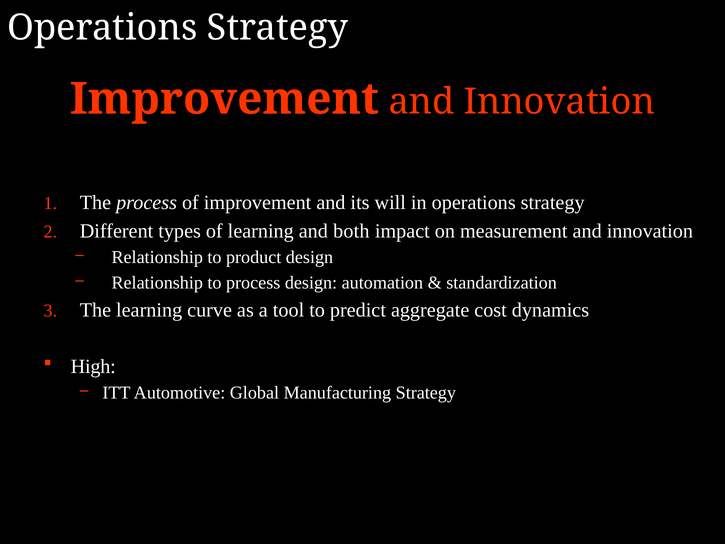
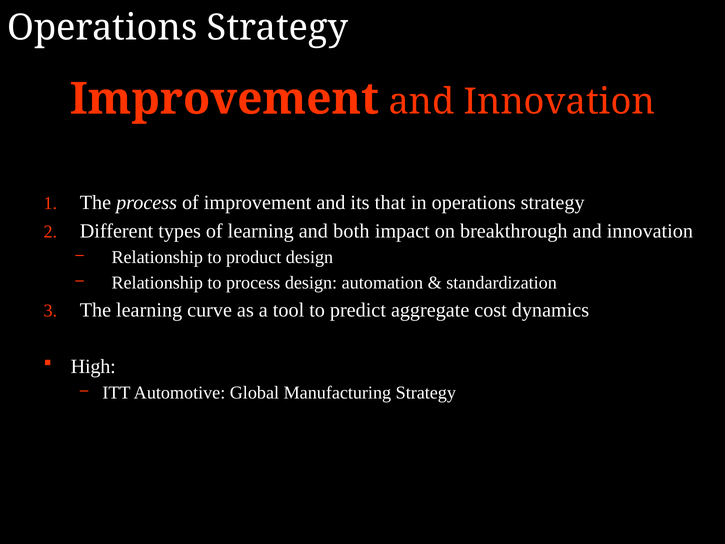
will: will -> that
measurement: measurement -> breakthrough
